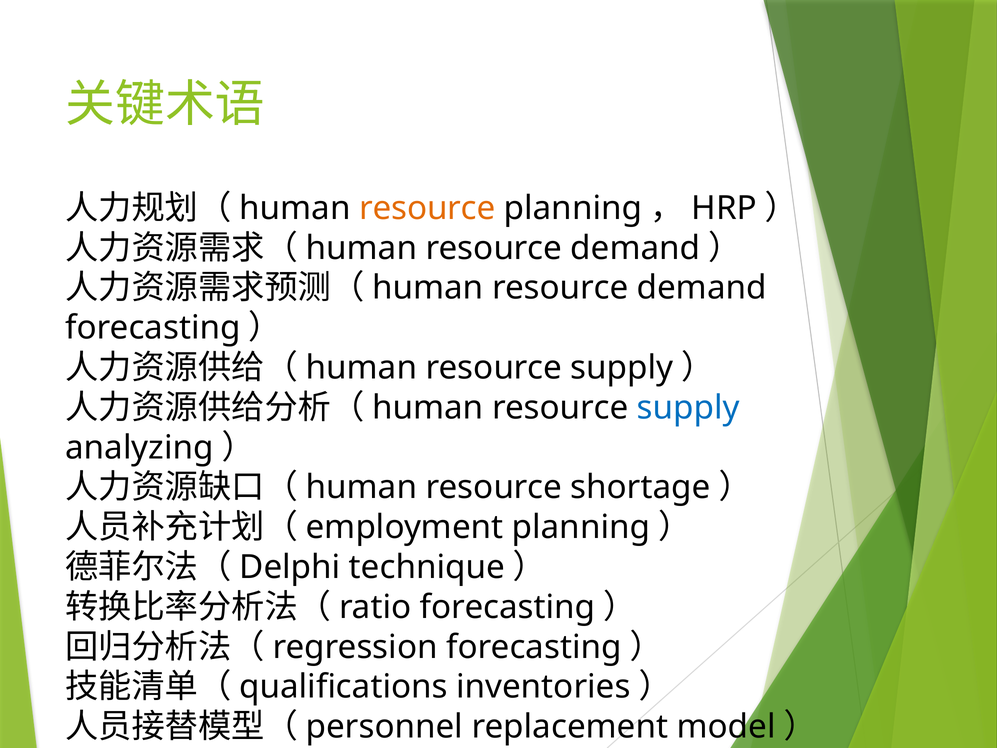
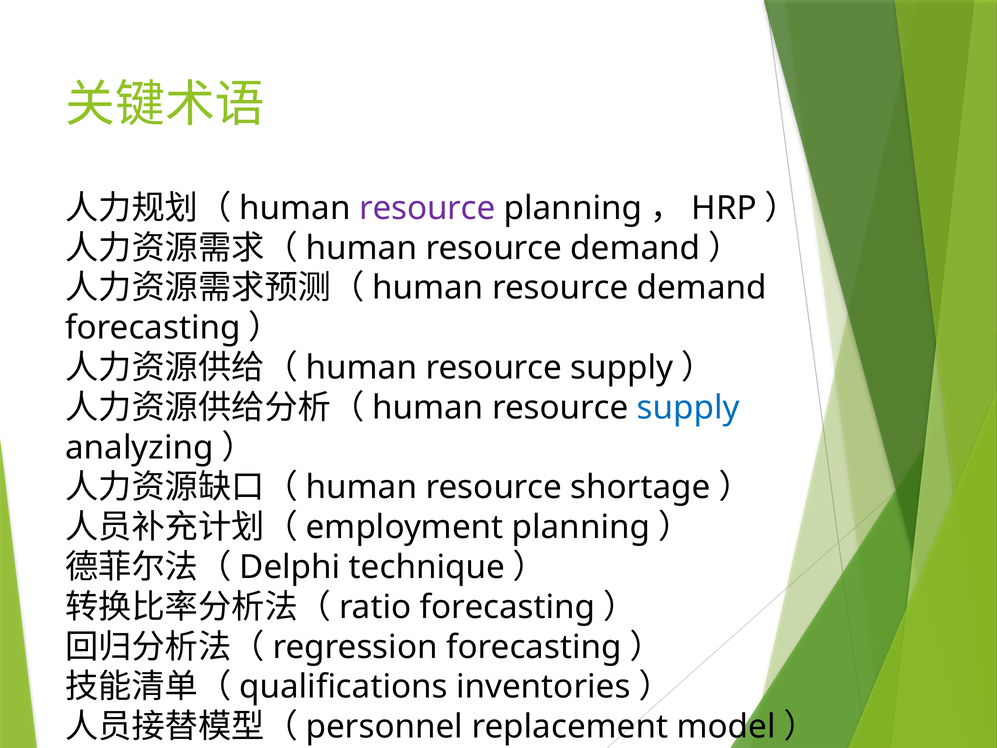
resource at (427, 208) colour: orange -> purple
